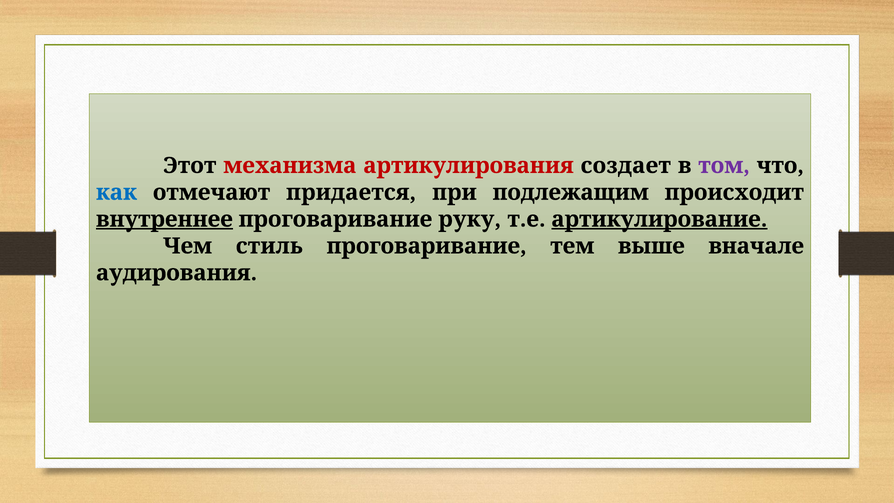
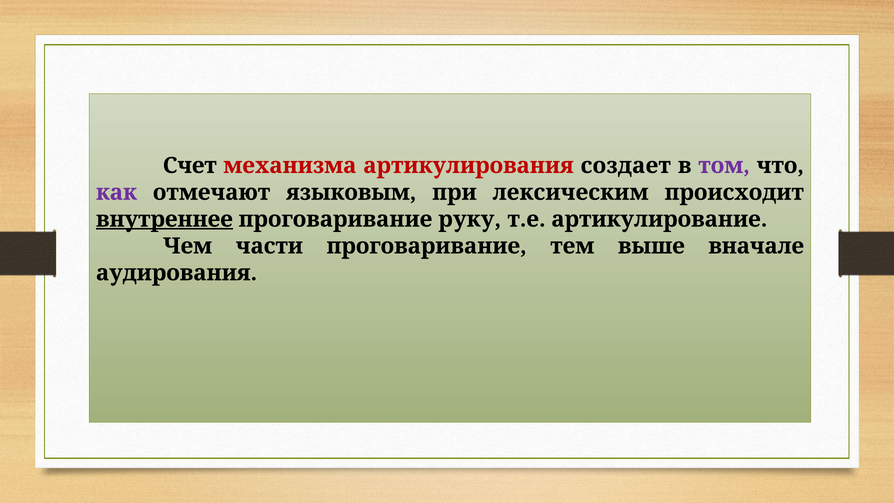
Этот: Этот -> Счет
как colour: blue -> purple
придается: придается -> языковым
подлежащим: подлежащим -> лексическим
артикулирование underline: present -> none
стиль: стиль -> части
